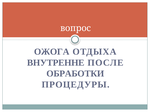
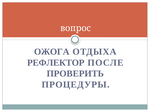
ВНУТРЕННЕ: ВНУТРЕННЕ -> РЕФЛЕКТОР
ОБРАБОТКИ: ОБРАБОТКИ -> ПРОВЕРИТЬ
